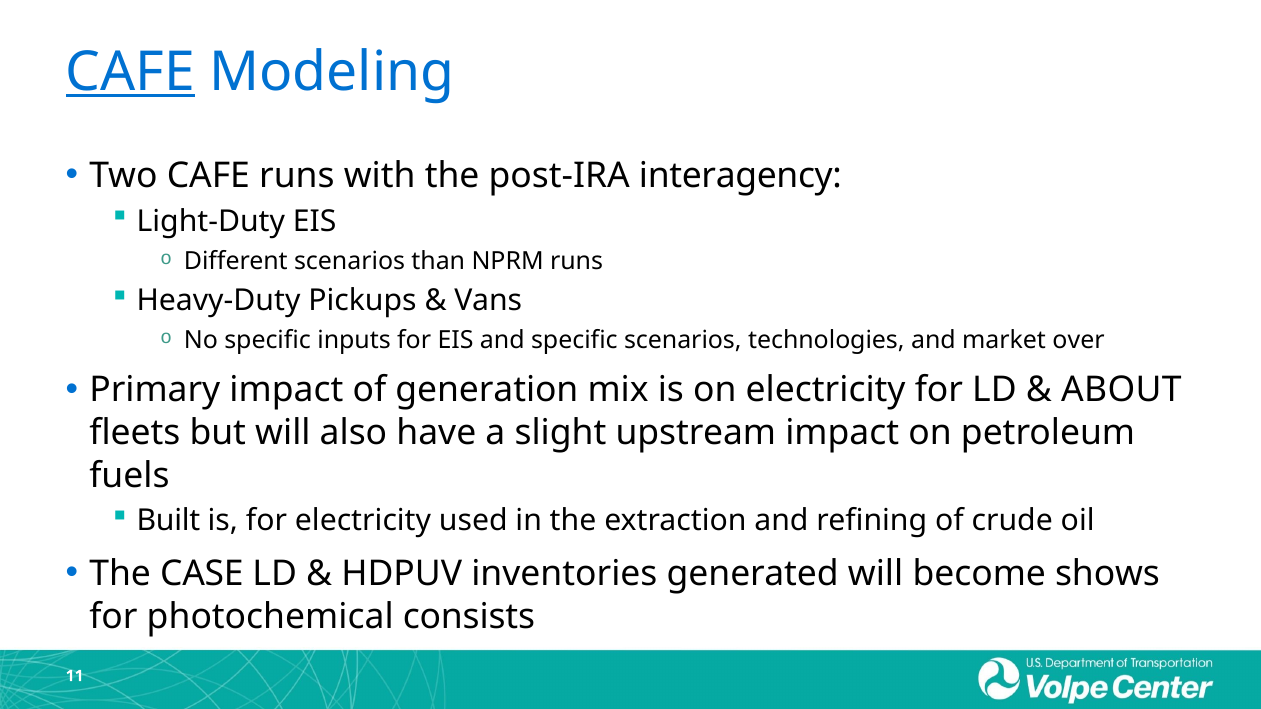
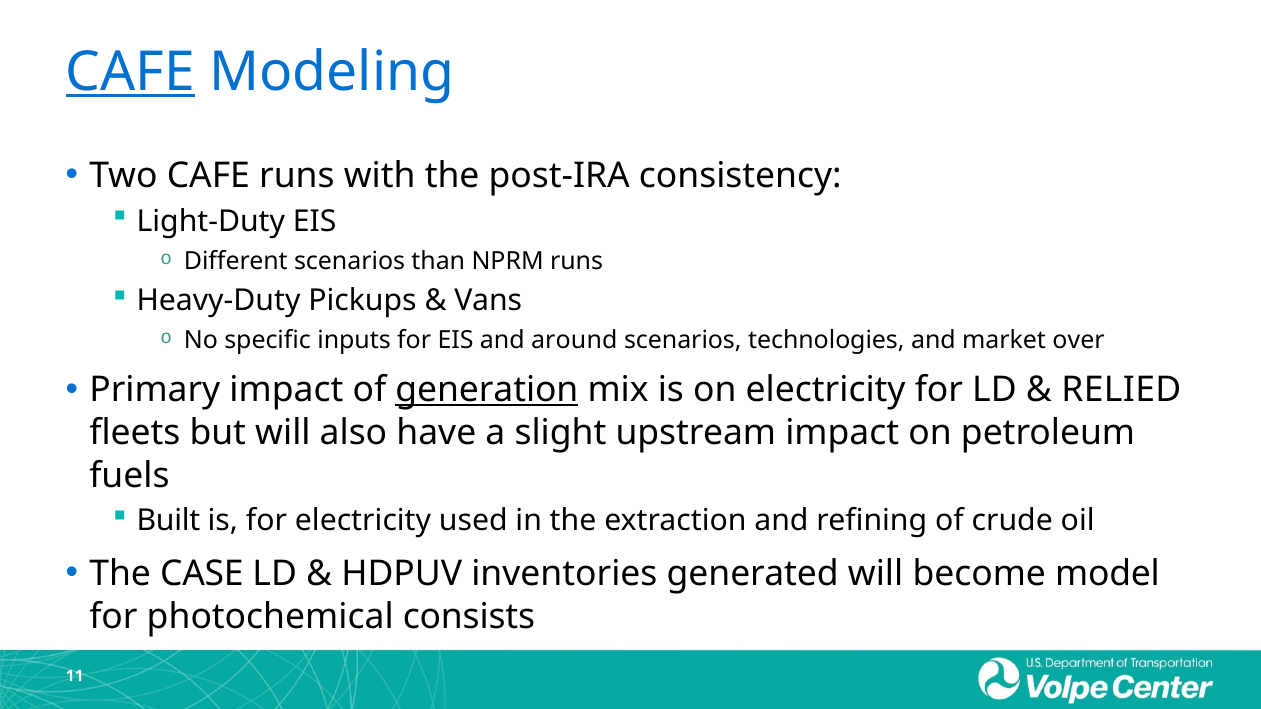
interagency: interagency -> consistency
and specific: specific -> around
generation underline: none -> present
ABOUT: ABOUT -> RELIED
shows: shows -> model
